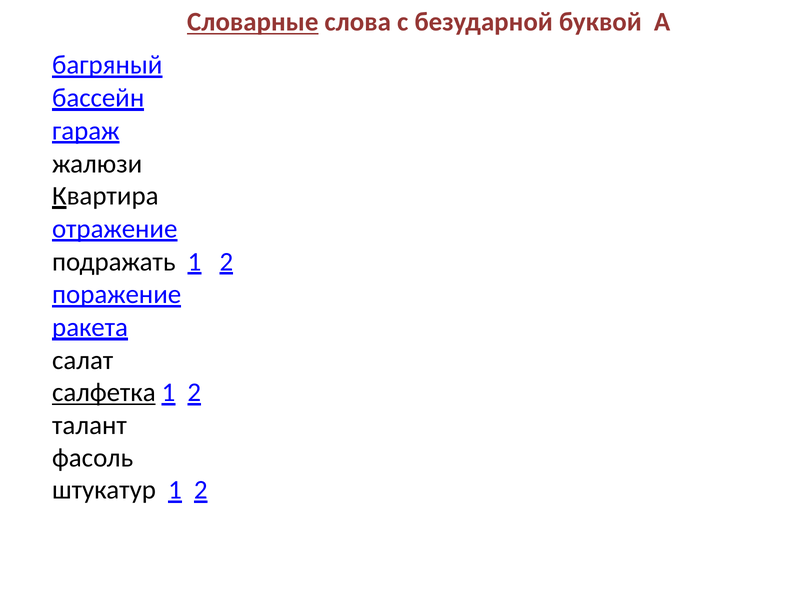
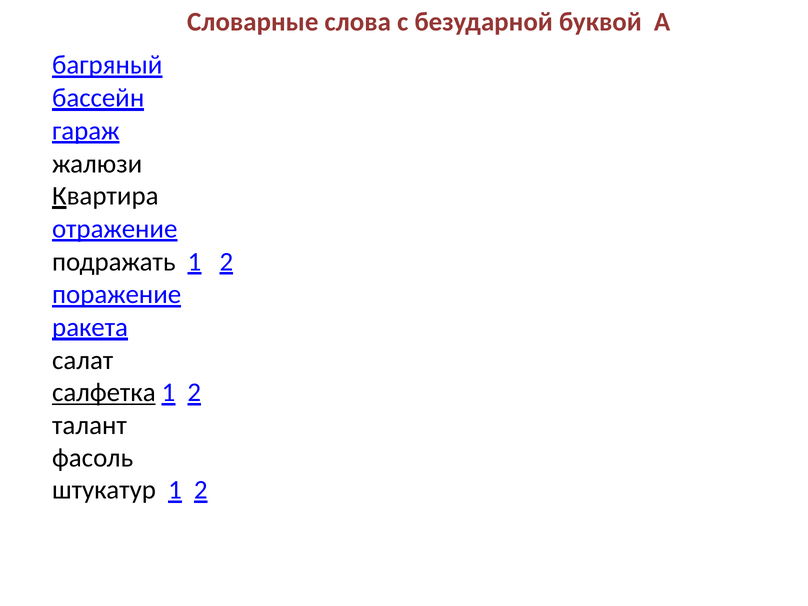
Словарные underline: present -> none
